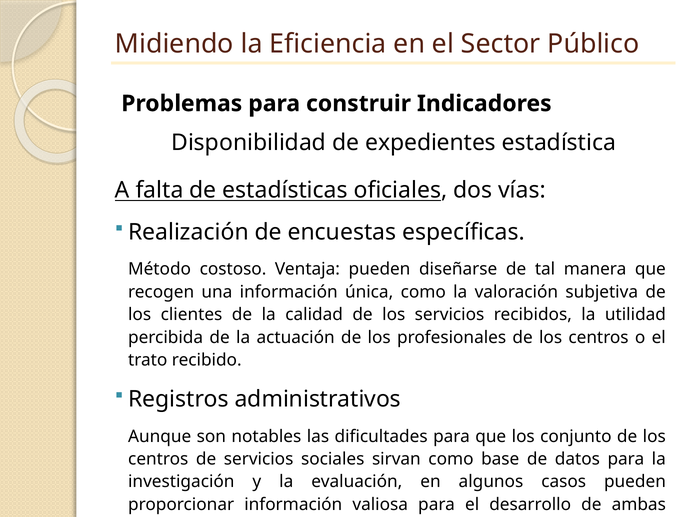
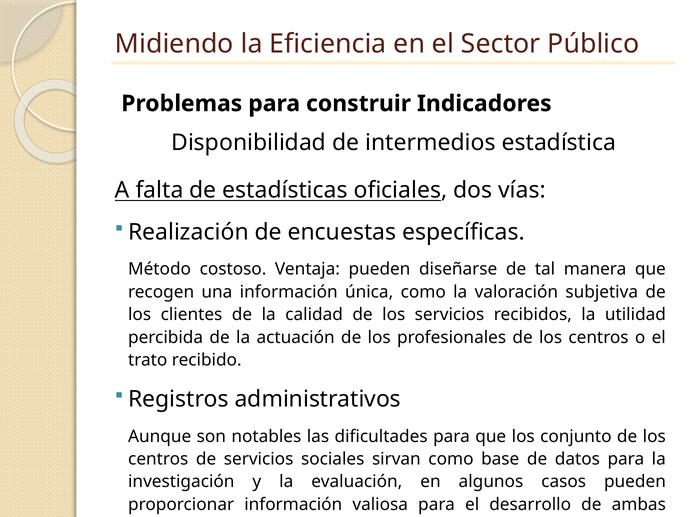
expedientes: expedientes -> intermedios
